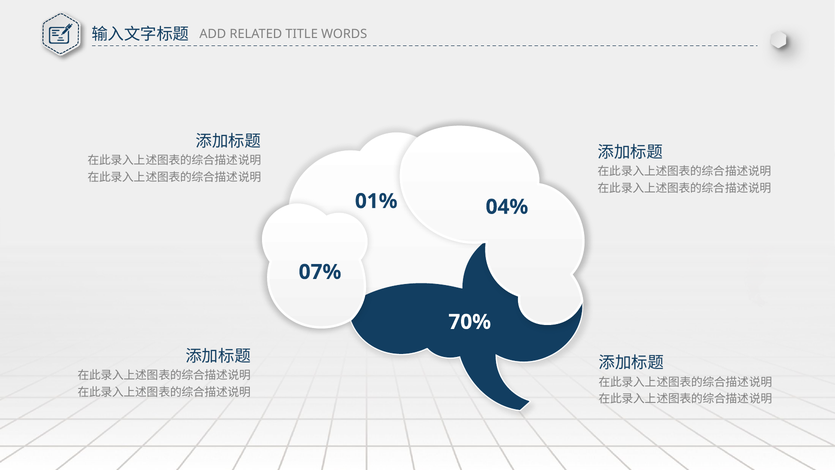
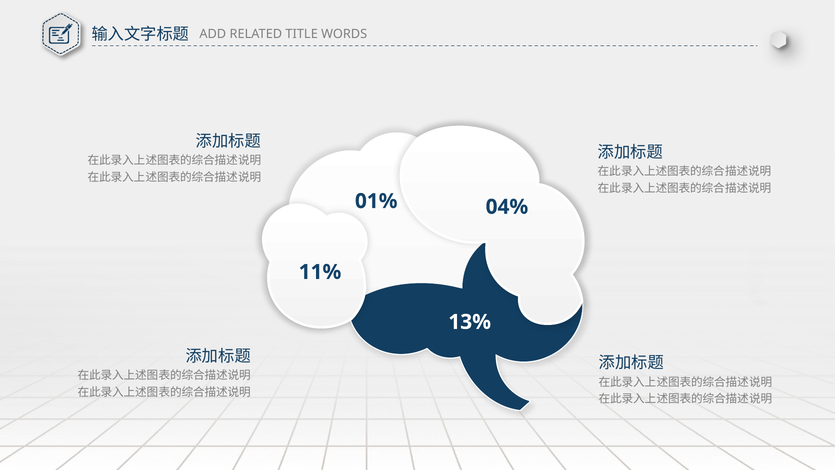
07%: 07% -> 11%
70%: 70% -> 13%
